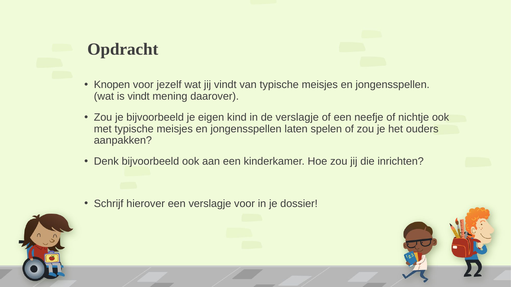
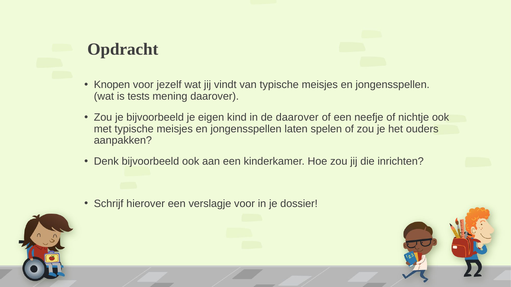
is vindt: vindt -> tests
de verslagje: verslagje -> daarover
